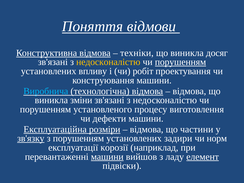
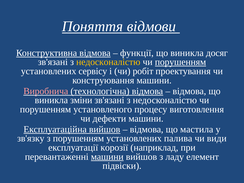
техніки: техніки -> функції
впливу: впливу -> сервісу
Виробнича colour: light blue -> pink
Експлуатаційна розміри: розміри -> вийшов
частини: частини -> мастила
зв'язку underline: present -> none
задири: задири -> палива
норм: норм -> види
елемент underline: present -> none
